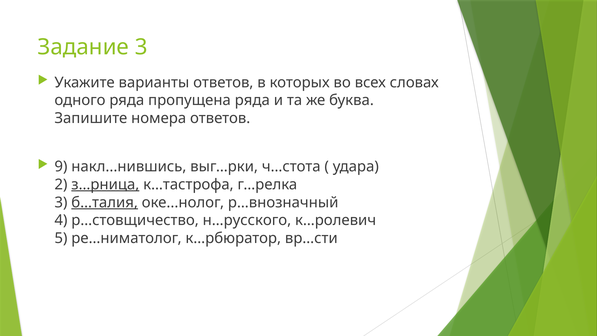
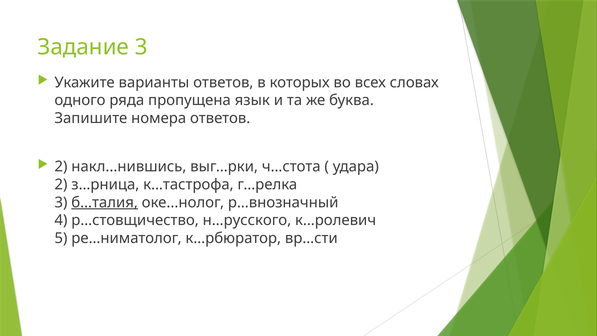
пропущена ряда: ряда -> язык
9 at (61, 167): 9 -> 2
з…рница underline: present -> none
